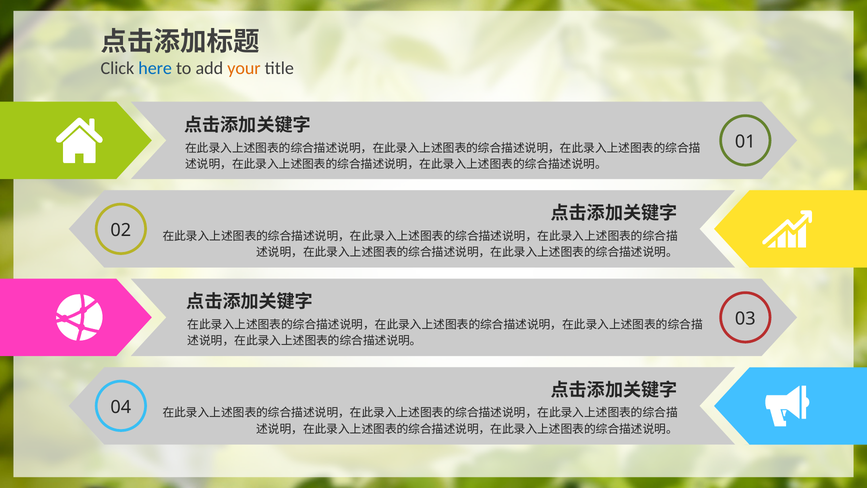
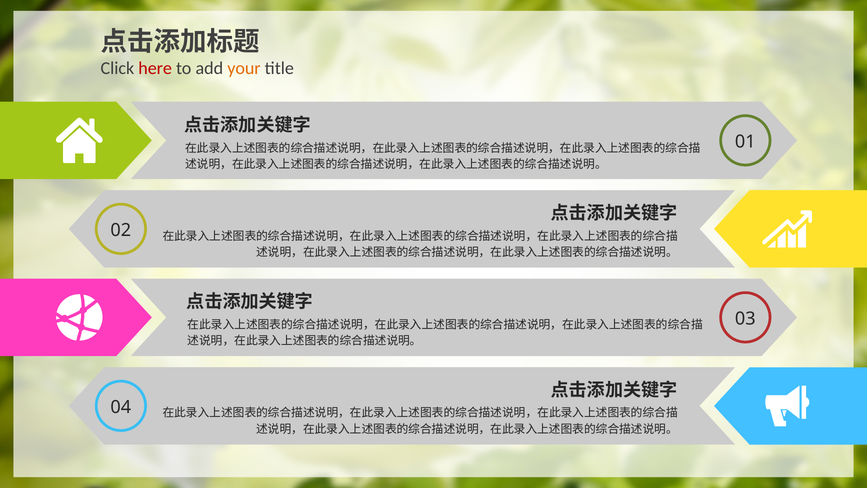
here colour: blue -> red
